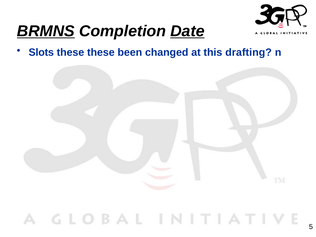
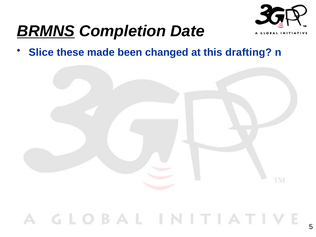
Date underline: present -> none
Slots: Slots -> Slice
these these: these -> made
